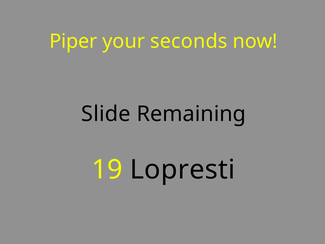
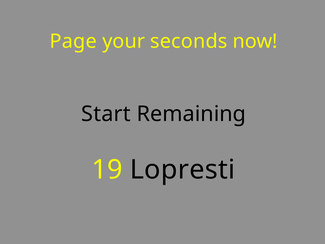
Piper: Piper -> Page
Slide: Slide -> Start
